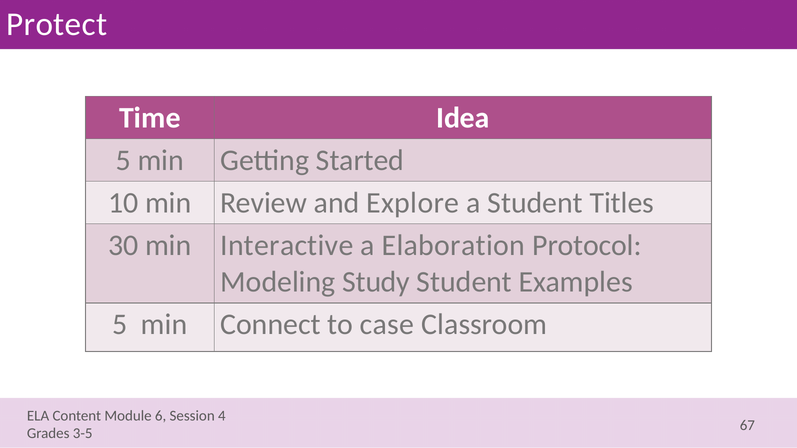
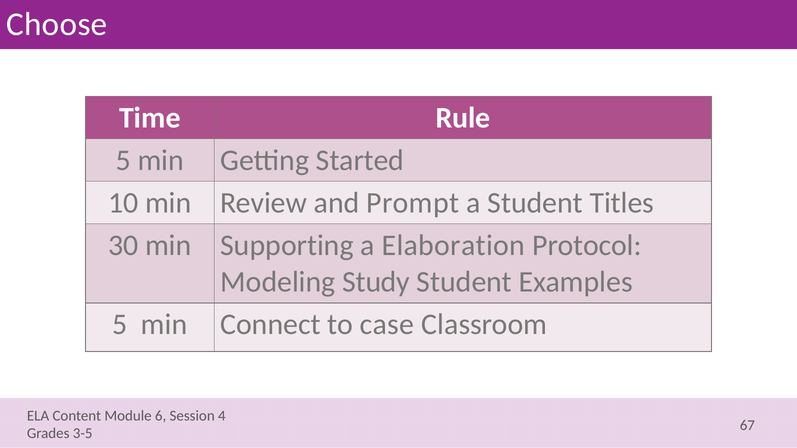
Protect: Protect -> Choose
Idea: Idea -> Rule
Explore: Explore -> Prompt
Interactive: Interactive -> Supporting
